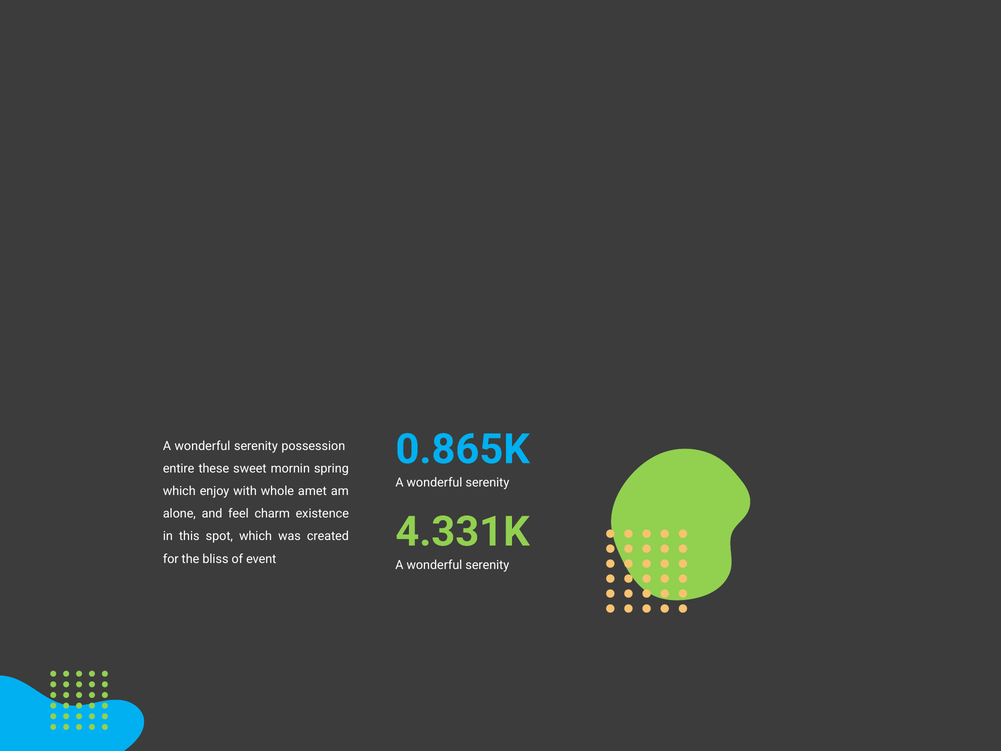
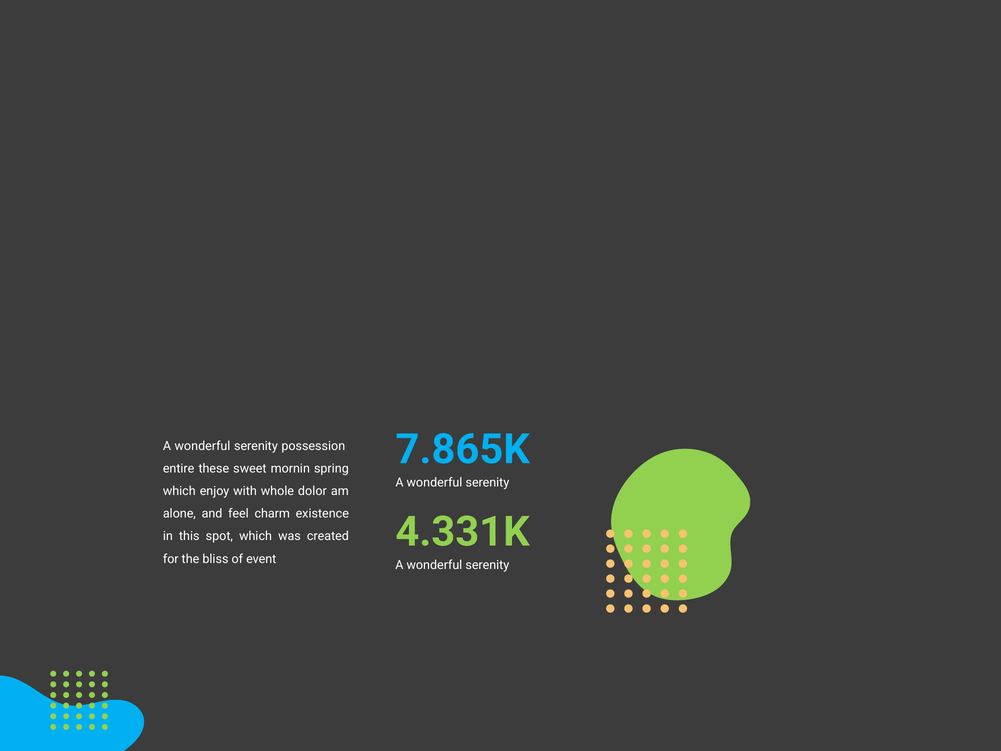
0.865K: 0.865K -> 7.865K
amet: amet -> dolor
